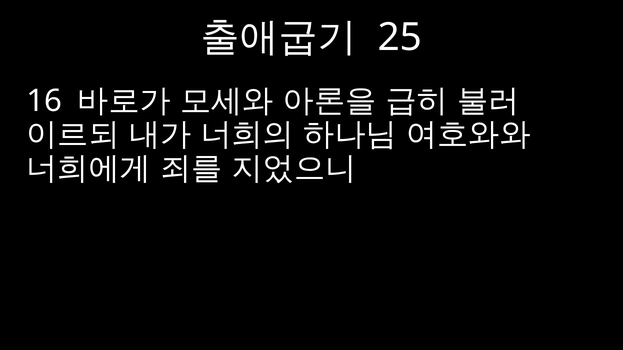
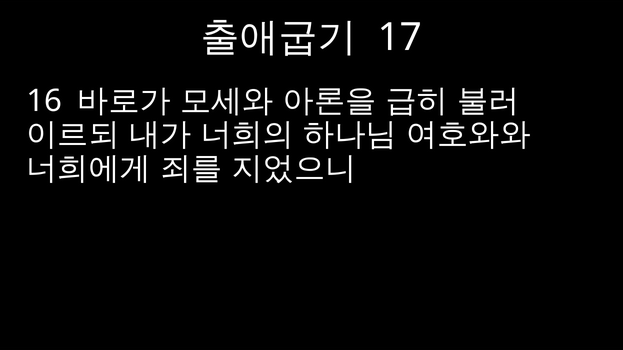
25: 25 -> 17
